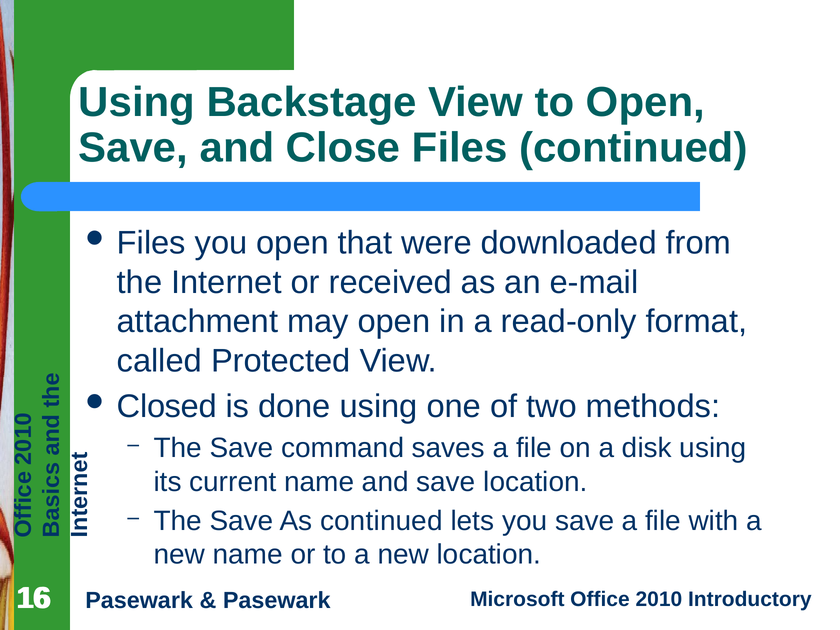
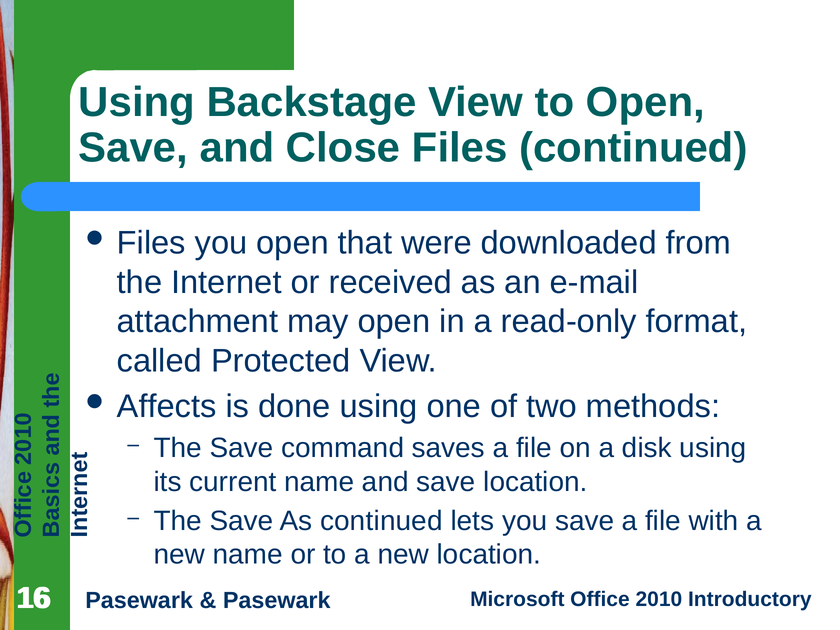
Closed: Closed -> Affects
